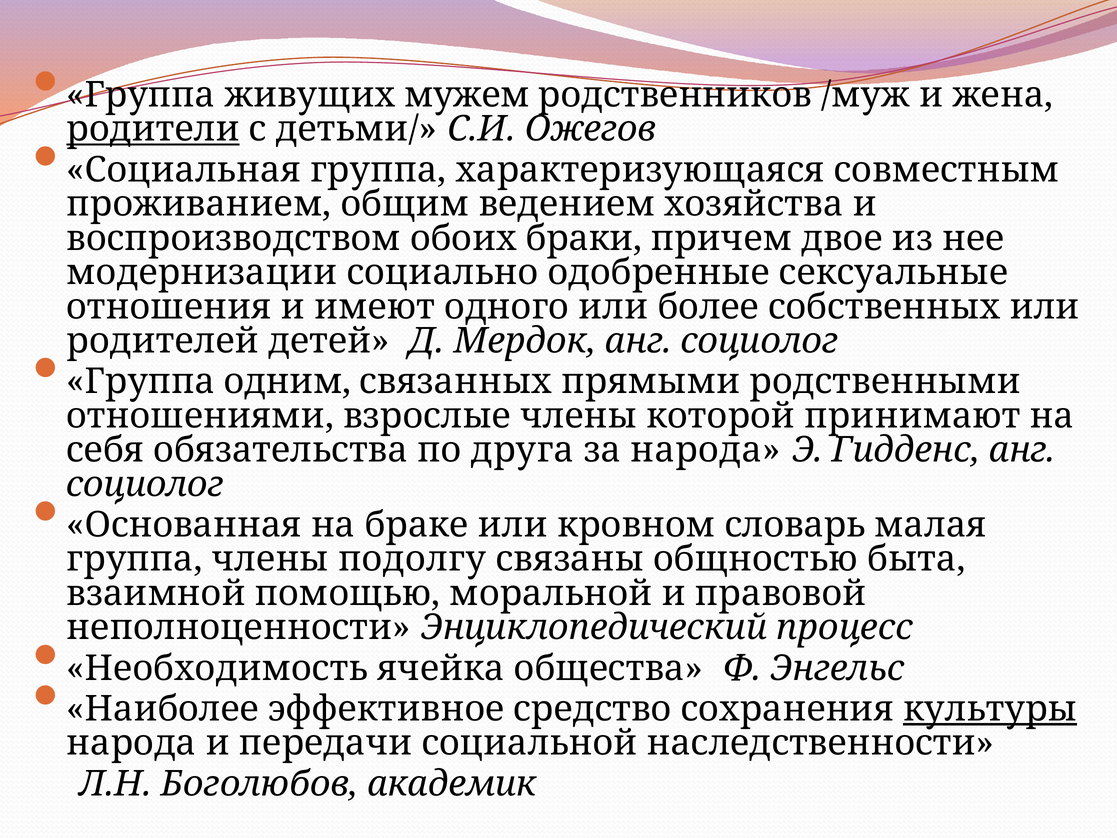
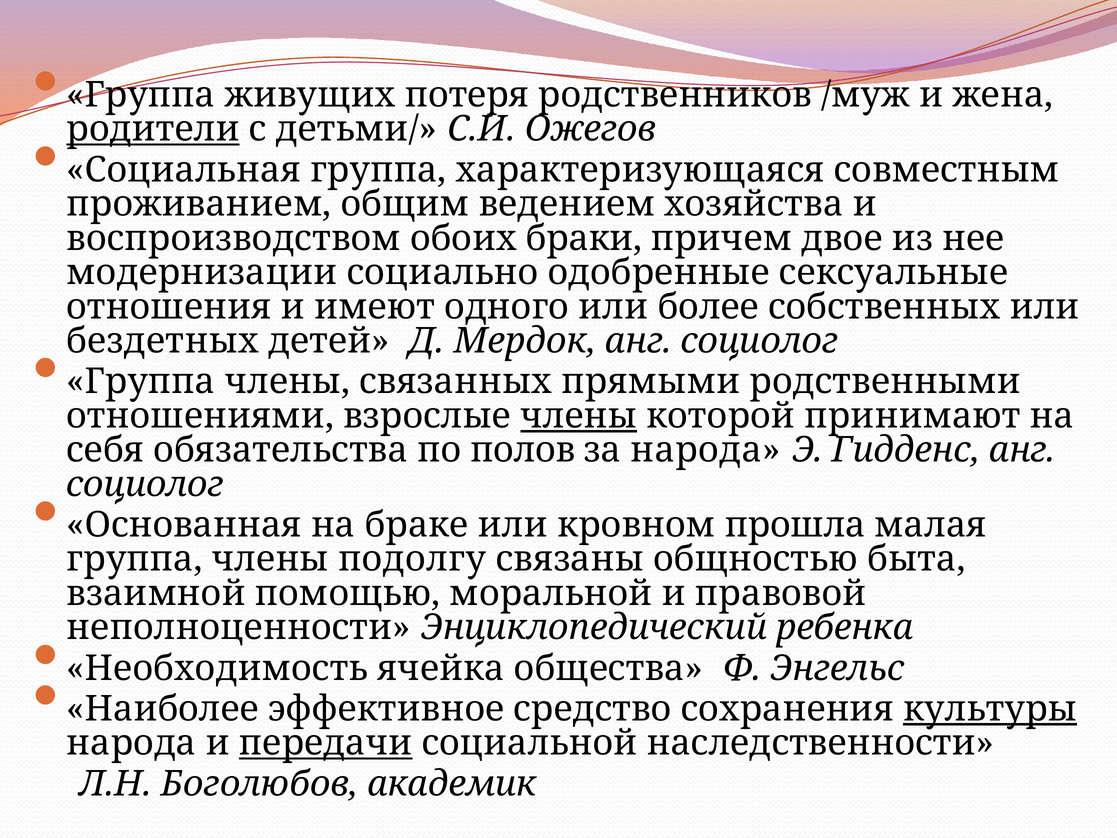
мужем: мужем -> потеря
родителей: родителей -> бездетных
одним at (288, 382): одним -> члены
члены at (579, 416) underline: none -> present
друга: друга -> полов
словарь: словарь -> прошла
процесс: процесс -> ребенка
передачи underline: none -> present
